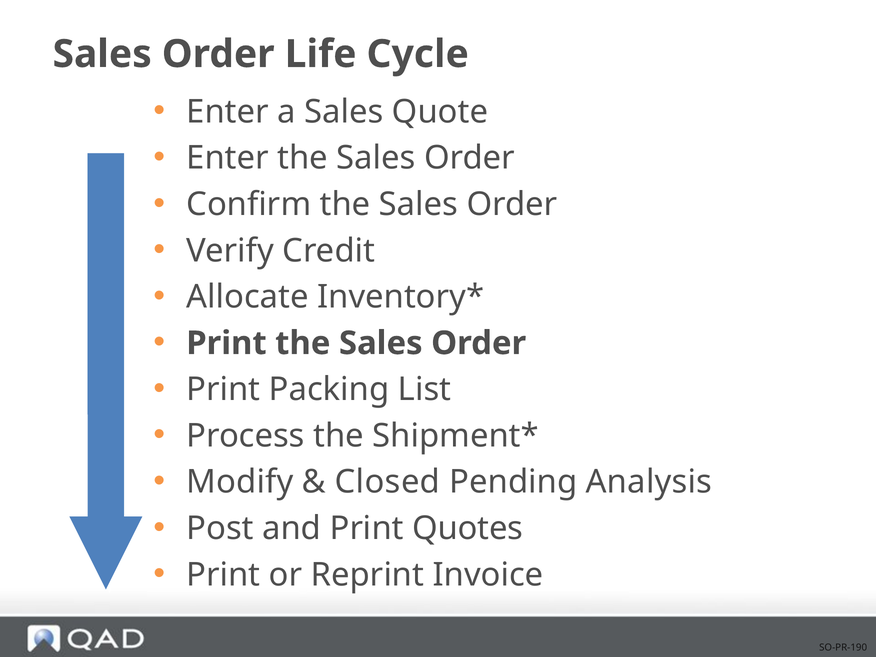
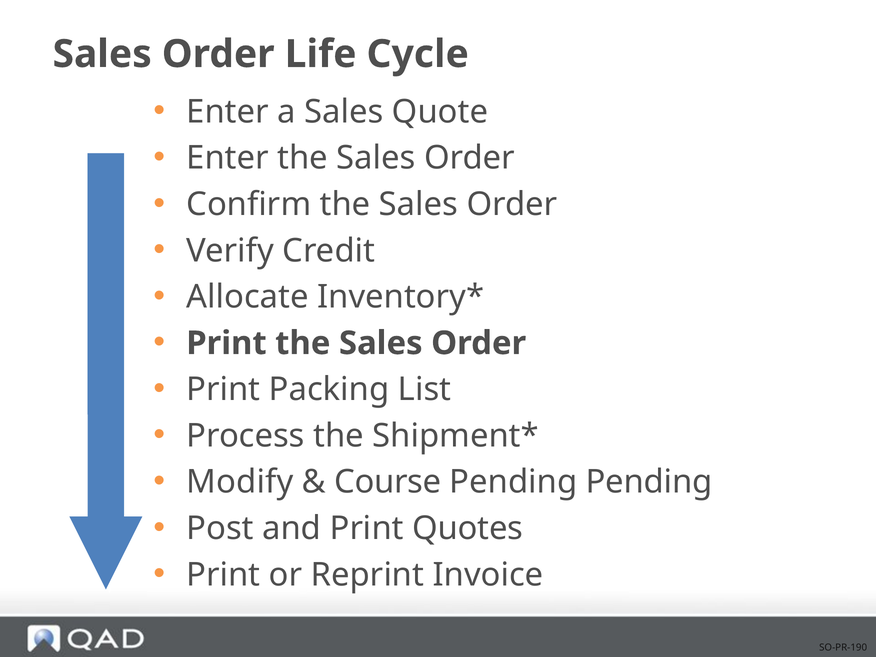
Closed: Closed -> Course
Pending Analysis: Analysis -> Pending
